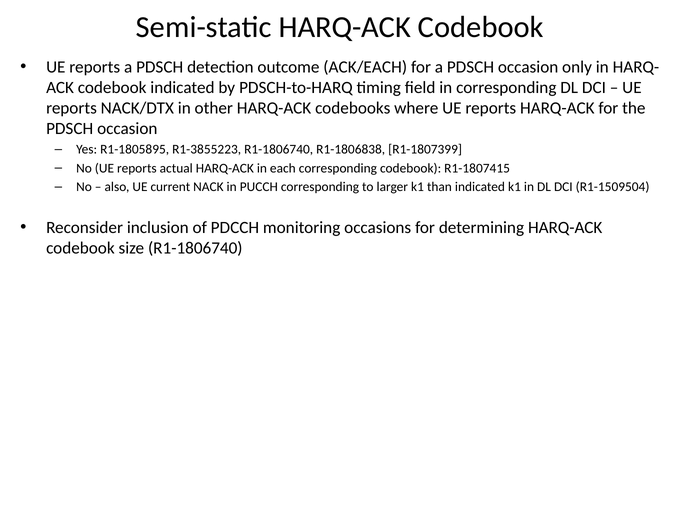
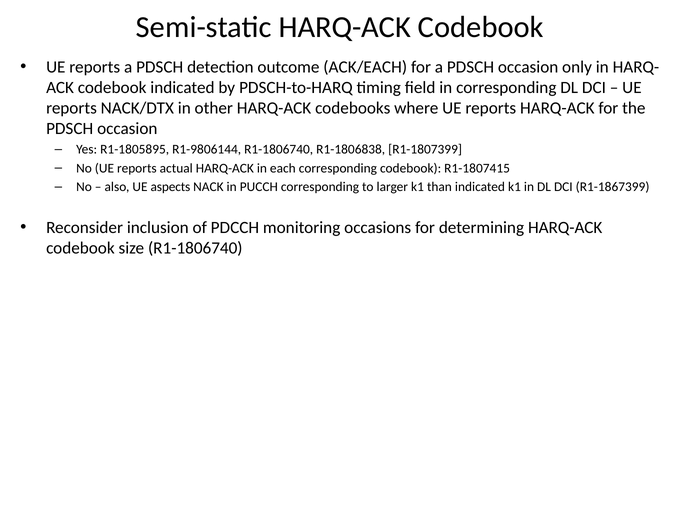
R1-3855223: R1-3855223 -> R1-9806144
current: current -> aspects
R1-1509504: R1-1509504 -> R1-1867399
